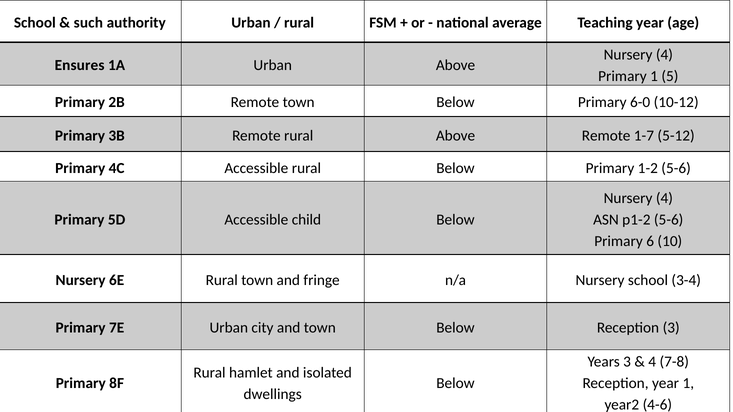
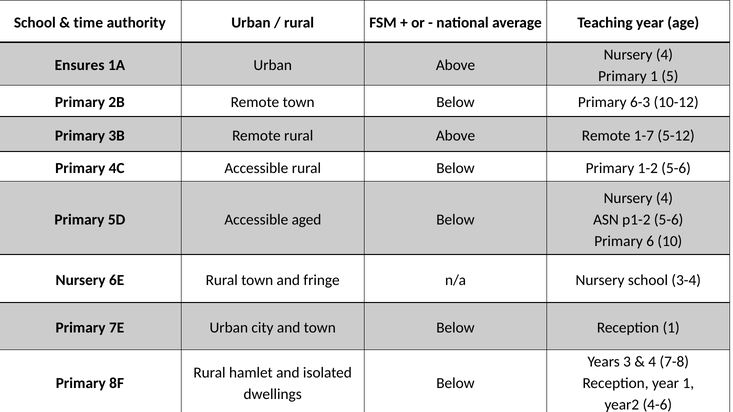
such: such -> time
6-0: 6-0 -> 6-3
child: child -> aged
Reception 3: 3 -> 1
